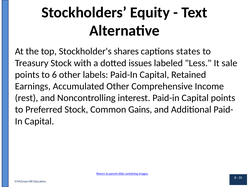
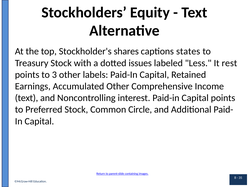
sale: sale -> rest
6: 6 -> 3
rest at (27, 98): rest -> text
Gains: Gains -> Circle
